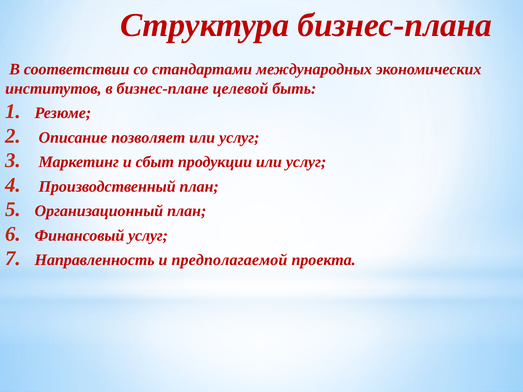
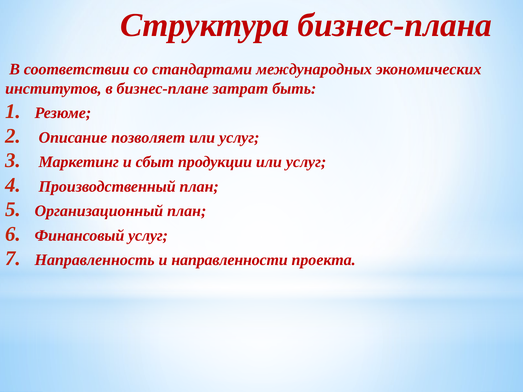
целевой: целевой -> затрат
предполагаемой: предполагаемой -> направленности
